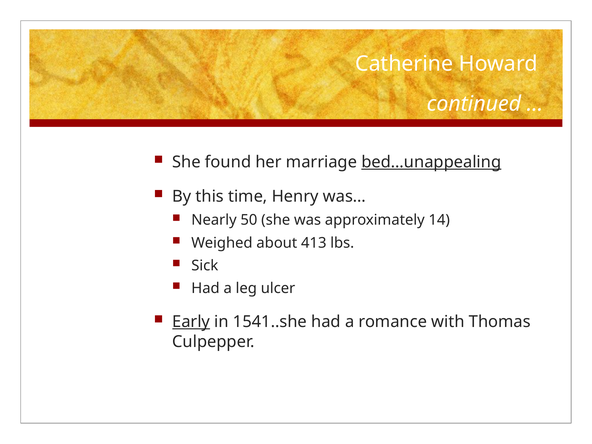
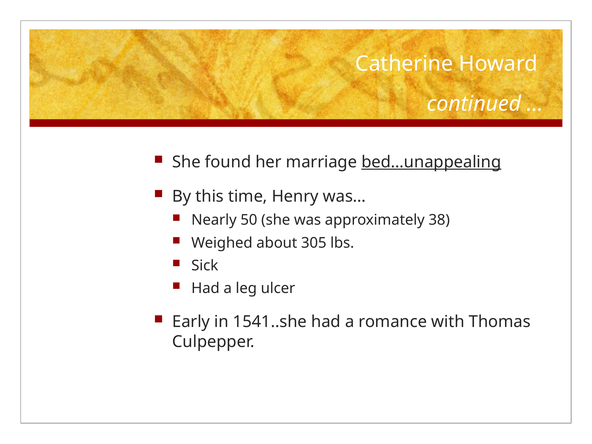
14: 14 -> 38
413: 413 -> 305
Early underline: present -> none
